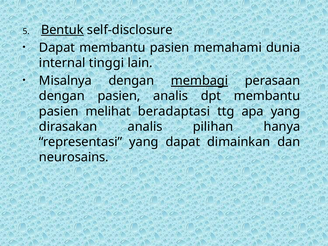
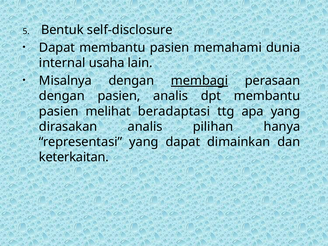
Bentuk underline: present -> none
tinggi: tinggi -> usaha
neurosains: neurosains -> keterkaitan
